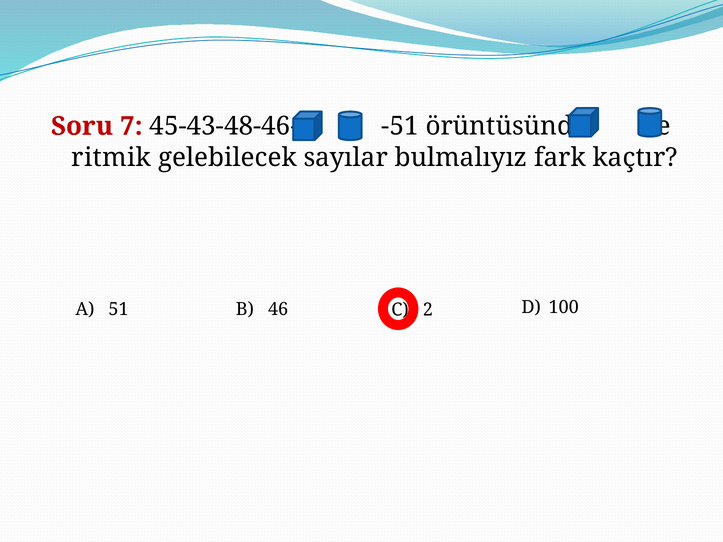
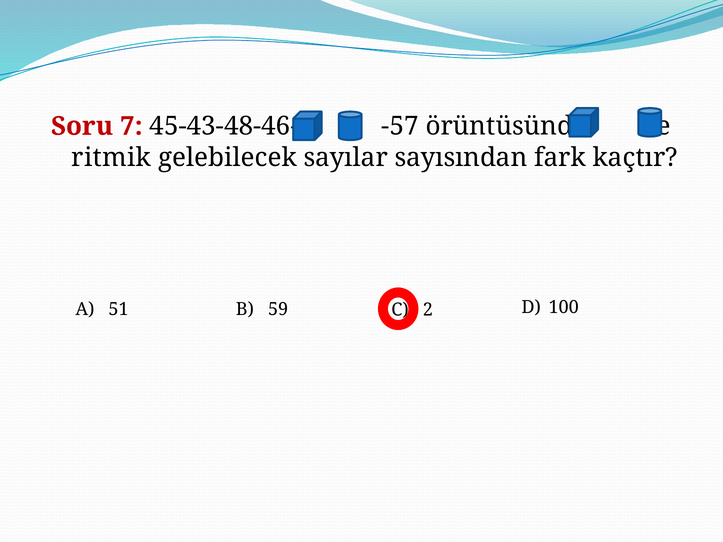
-51: -51 -> -57
bulmalıyız: bulmalıyız -> sayısından
46: 46 -> 59
